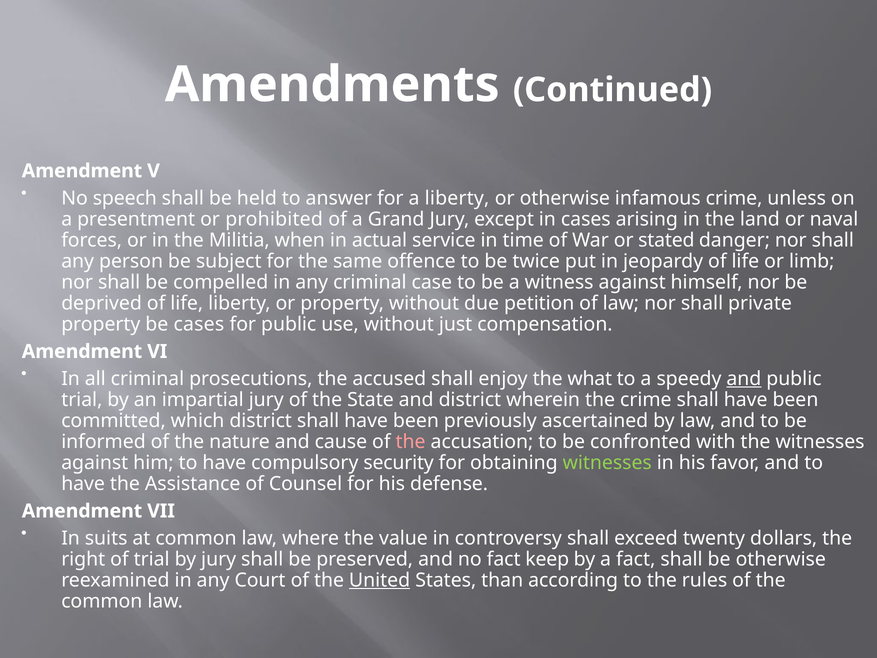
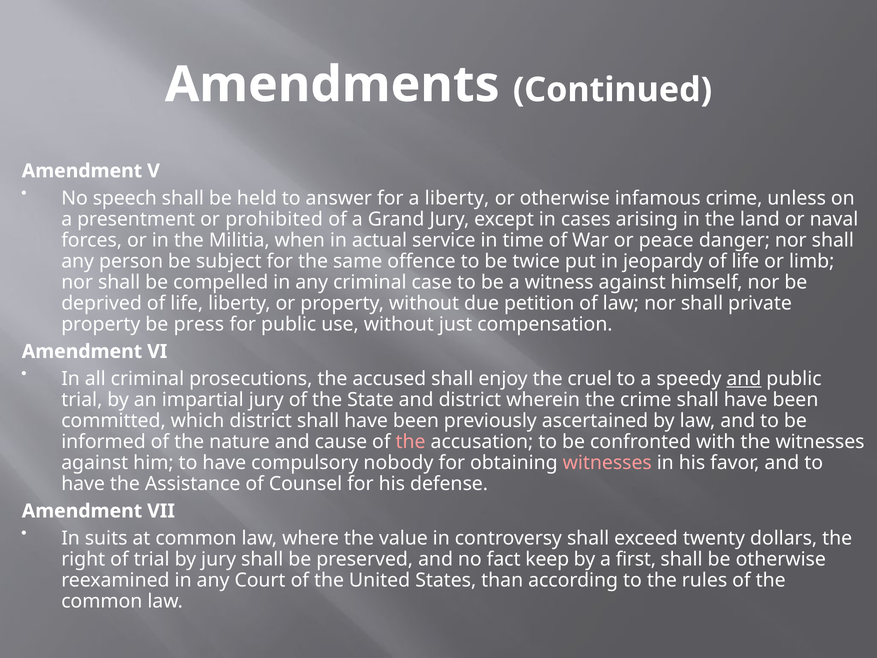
stated: stated -> peace
be cases: cases -> press
what: what -> cruel
security: security -> nobody
witnesses at (607, 463) colour: light green -> pink
a fact: fact -> first
United underline: present -> none
